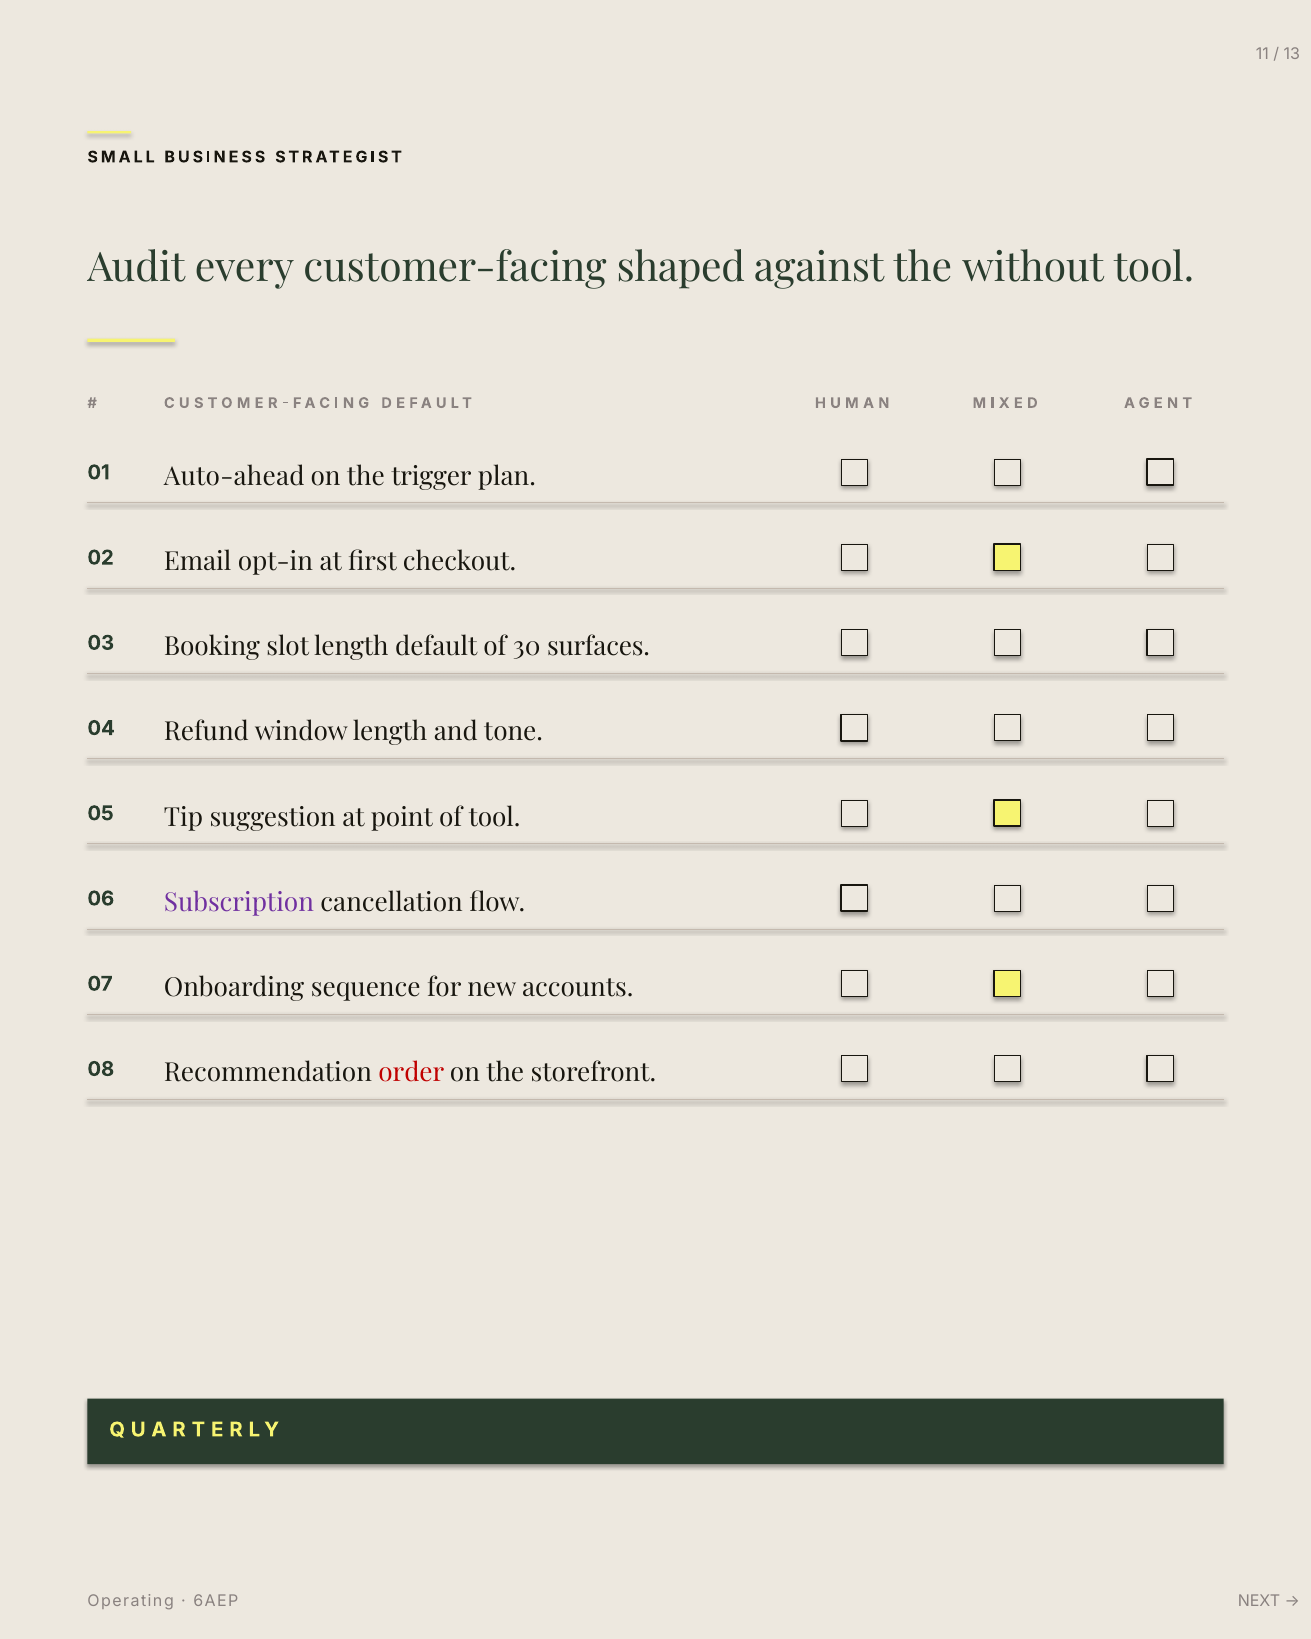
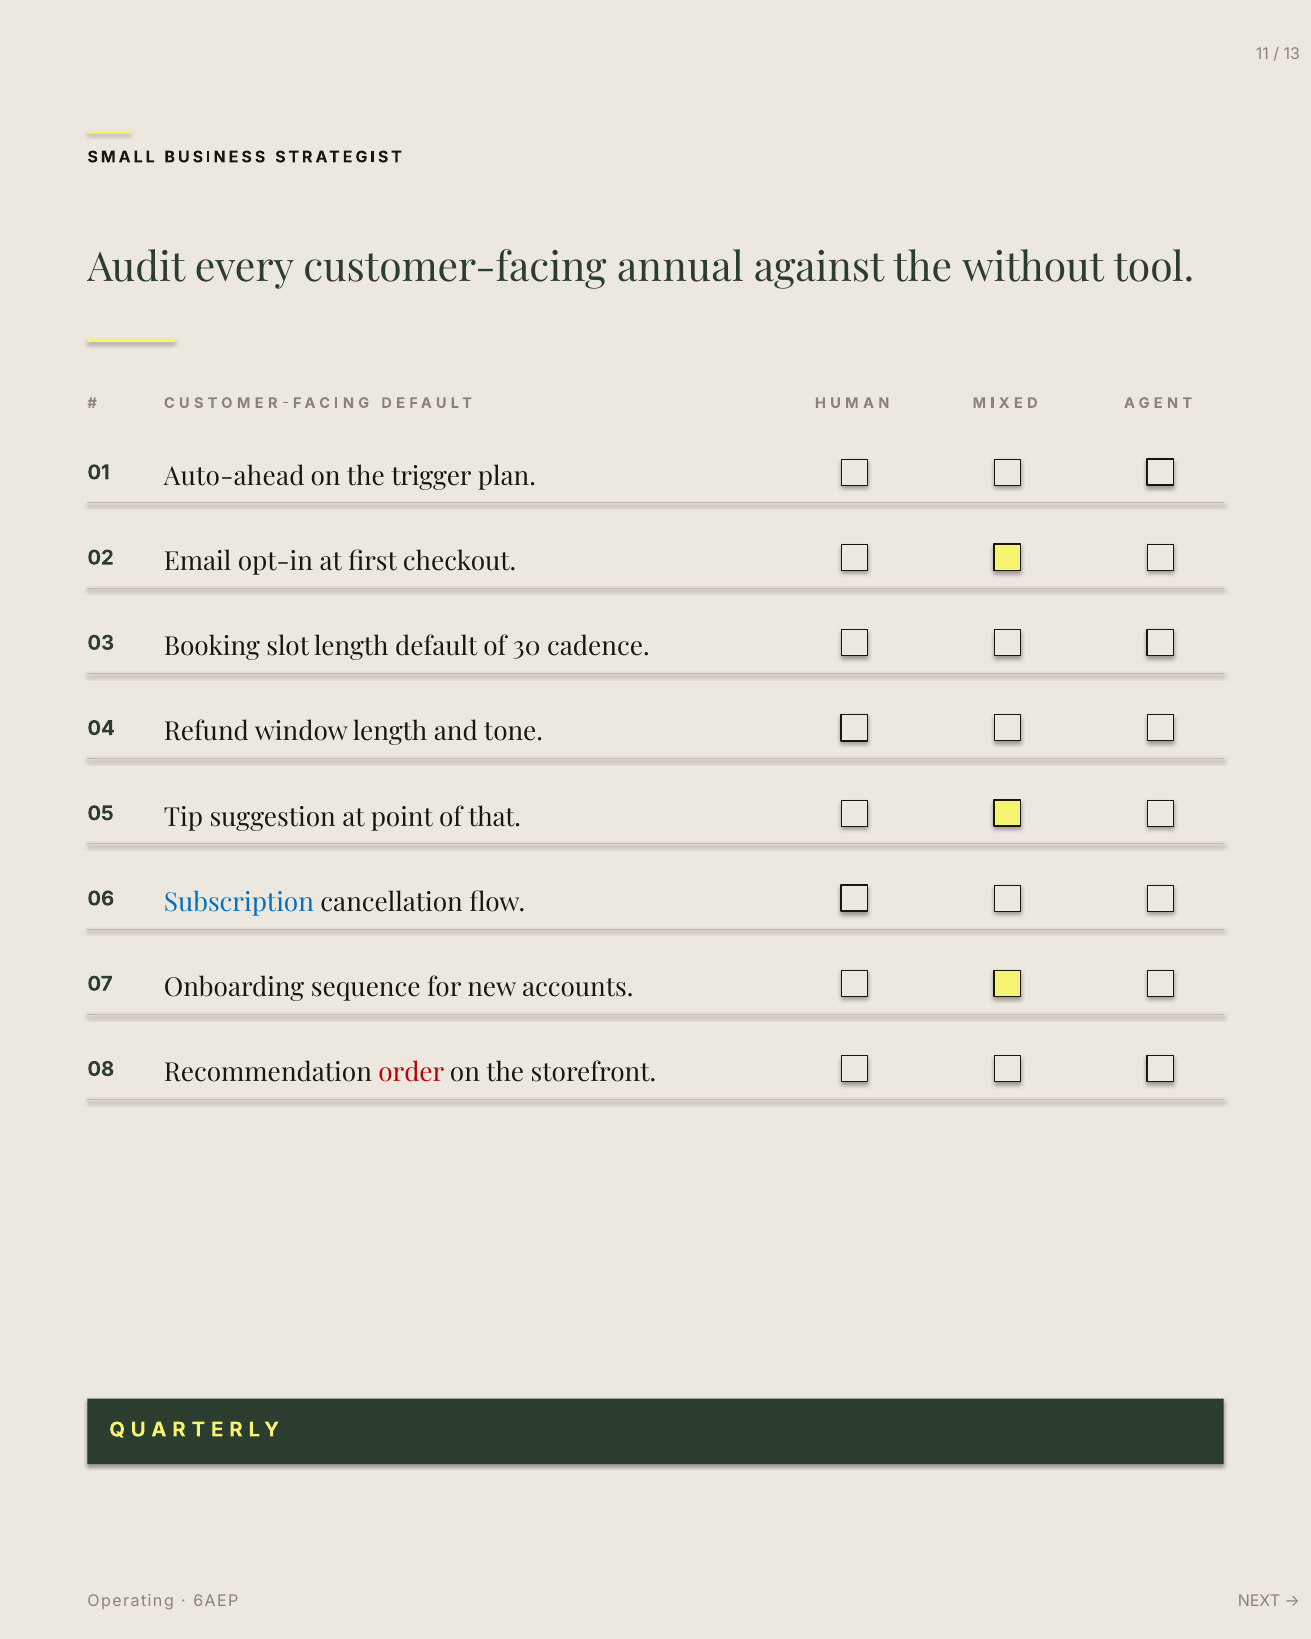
shaped: shaped -> annual
surfaces: surfaces -> cadence
of tool: tool -> that
Subscription colour: purple -> blue
